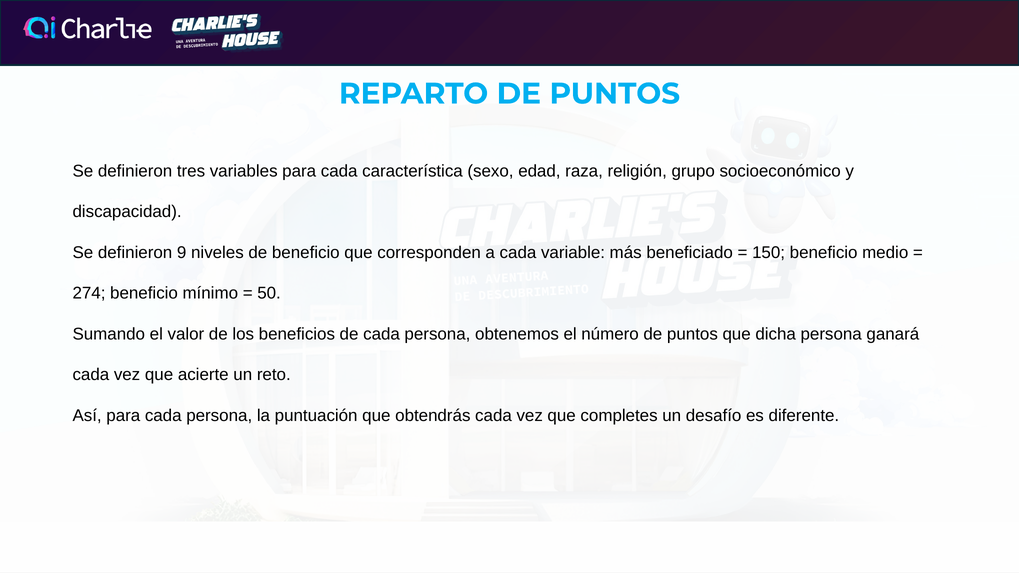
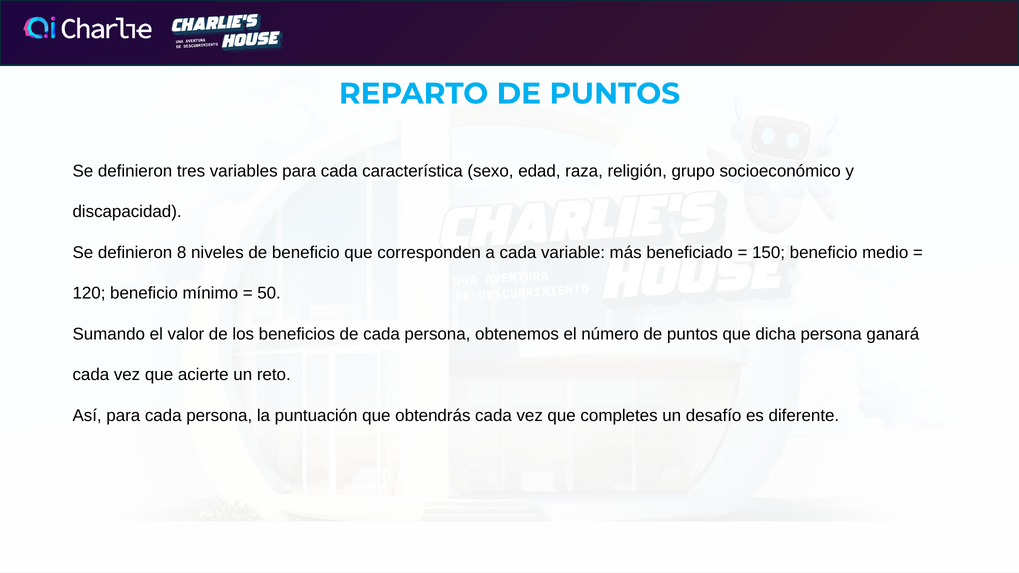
9: 9 -> 8
274: 274 -> 120
